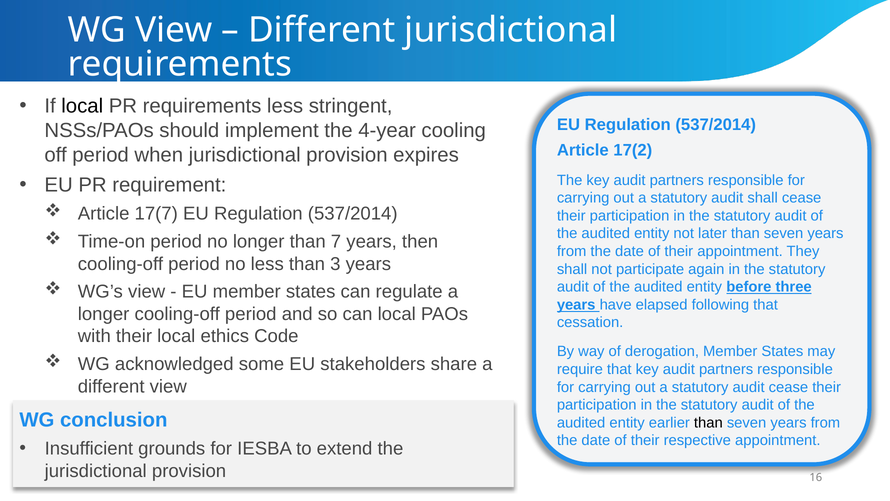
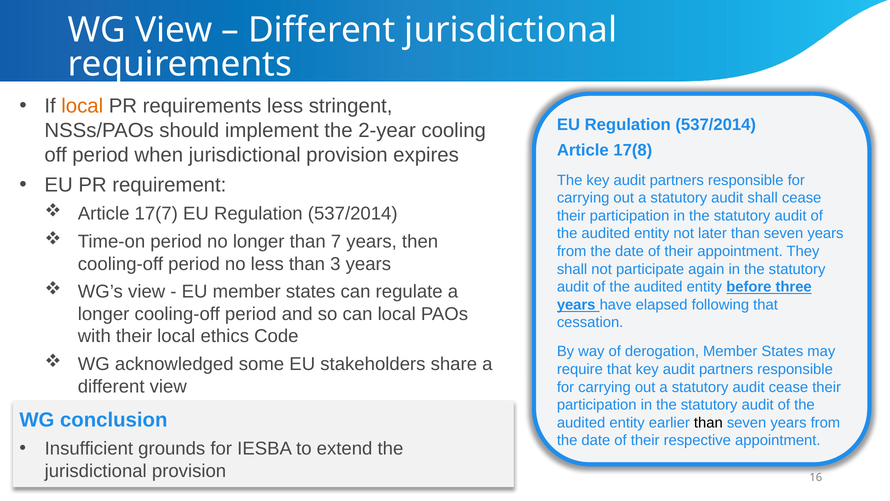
local at (82, 106) colour: black -> orange
4-year: 4-year -> 2-year
17(2: 17(2 -> 17(8
